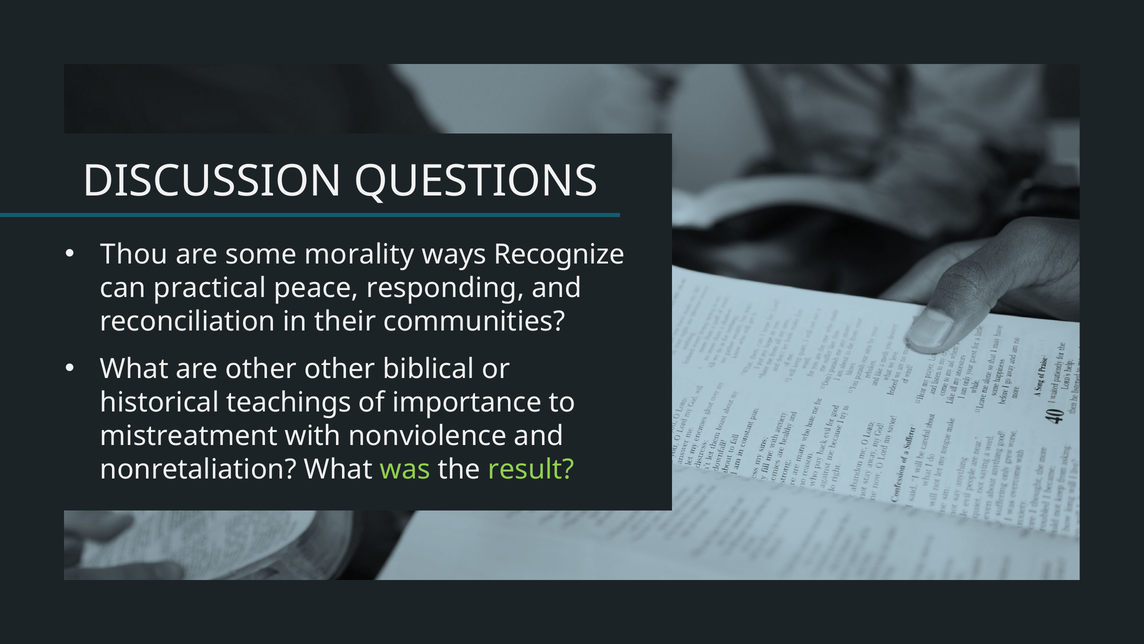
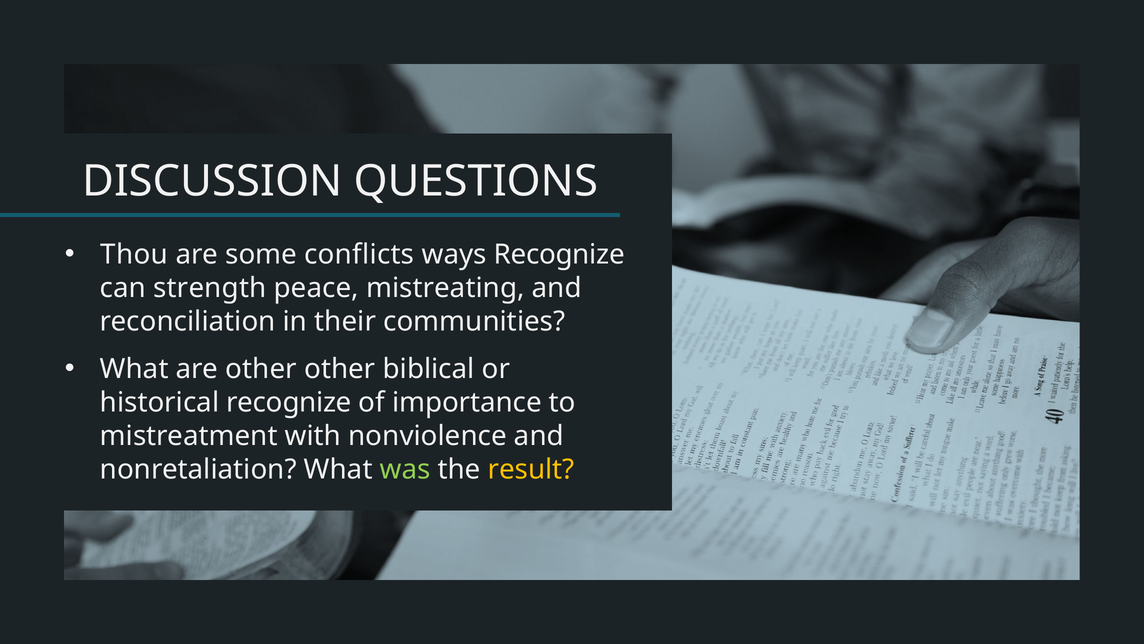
morality: morality -> conflicts
practical: practical -> strength
responding: responding -> mistreating
historical teachings: teachings -> recognize
result colour: light green -> yellow
